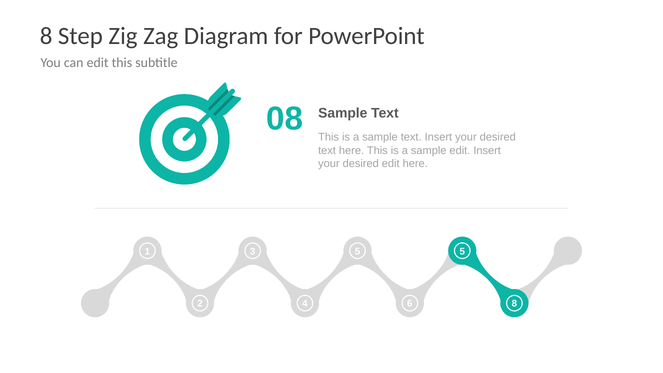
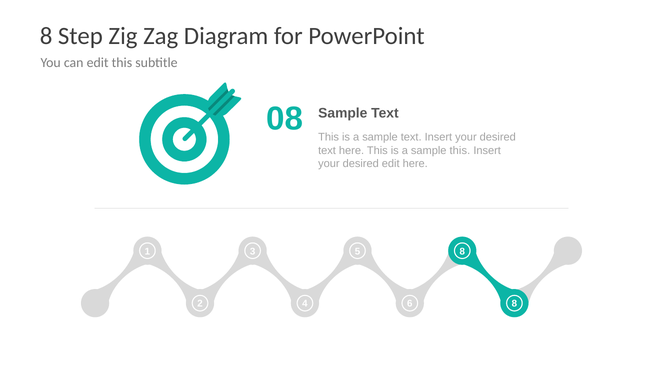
sample edit: edit -> this
5 5: 5 -> 8
